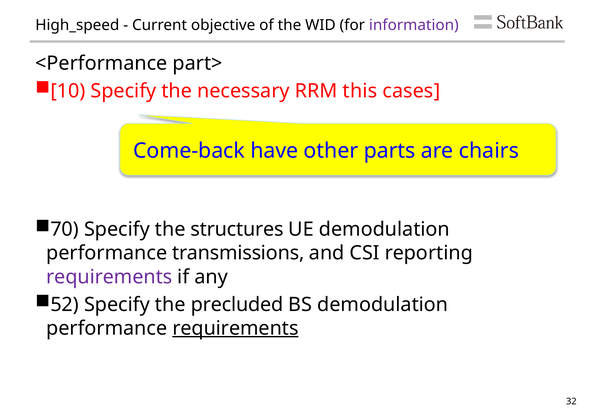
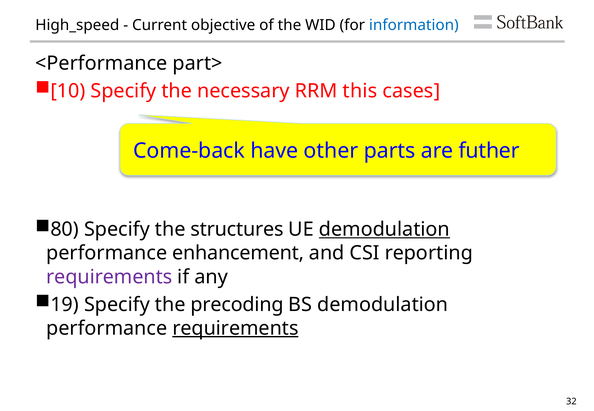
information colour: purple -> blue
chairs: chairs -> futher
70: 70 -> 80
demodulation at (384, 229) underline: none -> present
transmissions: transmissions -> enhancement
52: 52 -> 19
precluded: precluded -> precoding
